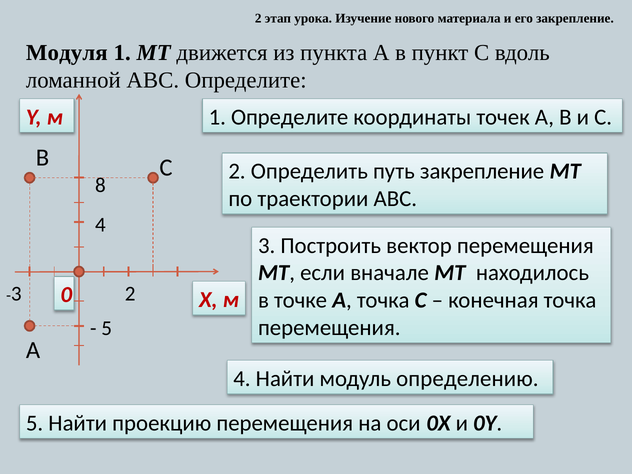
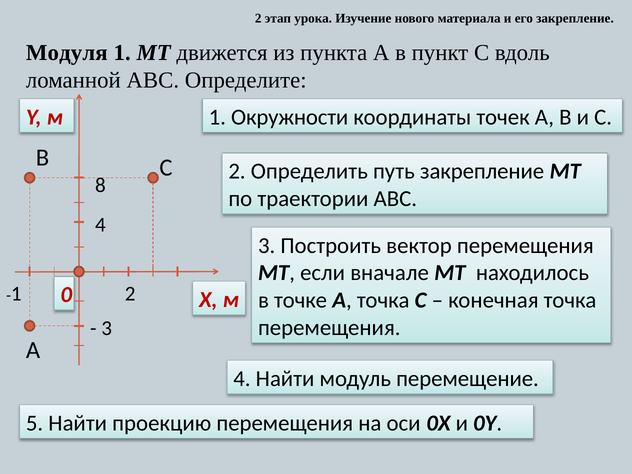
1 Определите: Определите -> Окружности
3 at (16, 294): 3 -> 1
5 at (107, 328): 5 -> 3
определению: определению -> перемещение
